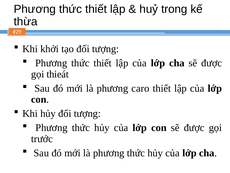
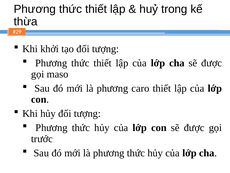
thieát: thieát -> maso
